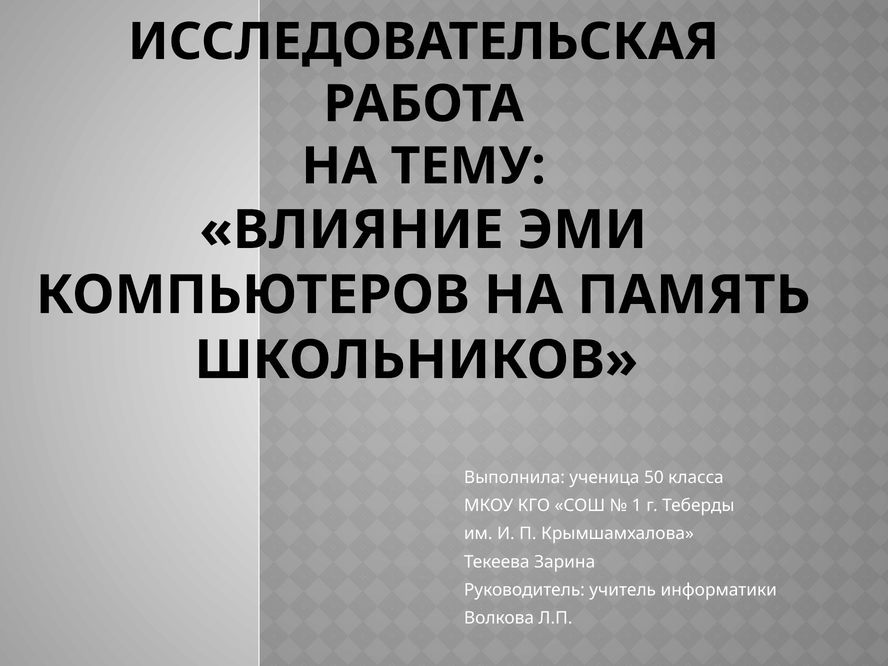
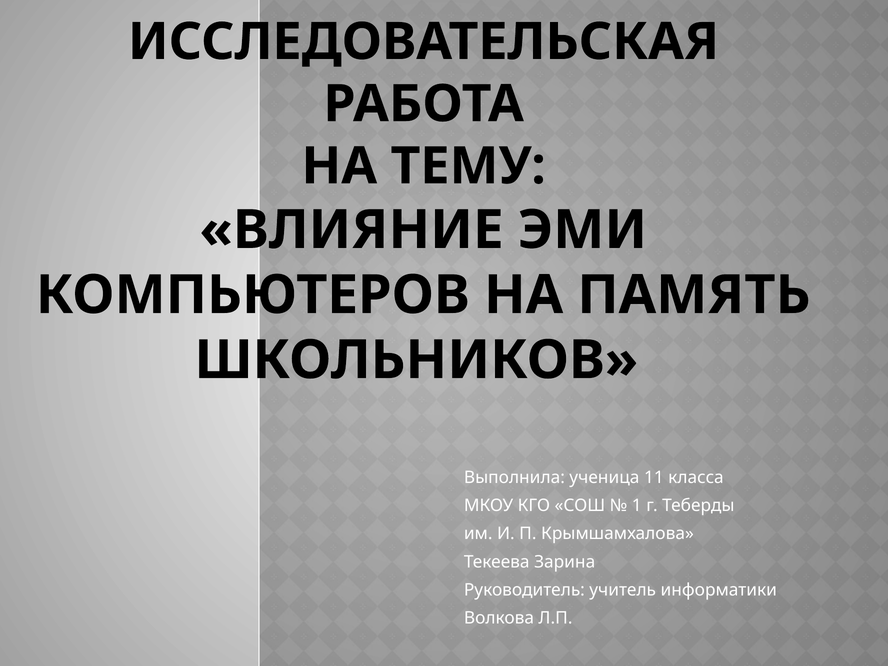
50: 50 -> 11
